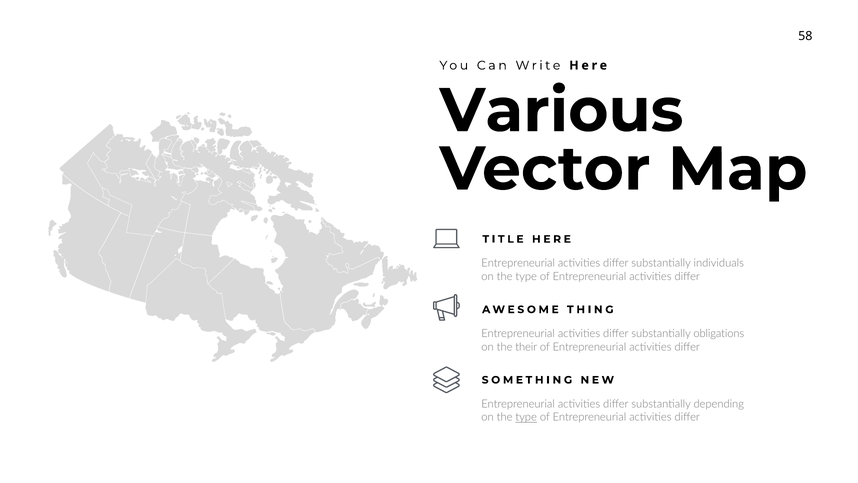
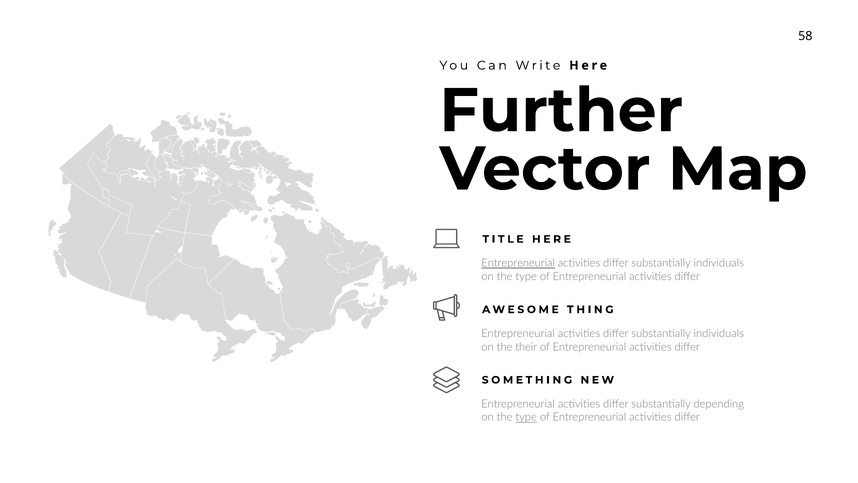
Various: Various -> Further
Entrepreneurial at (518, 263) underline: none -> present
obligations at (719, 333): obligations -> individuals
